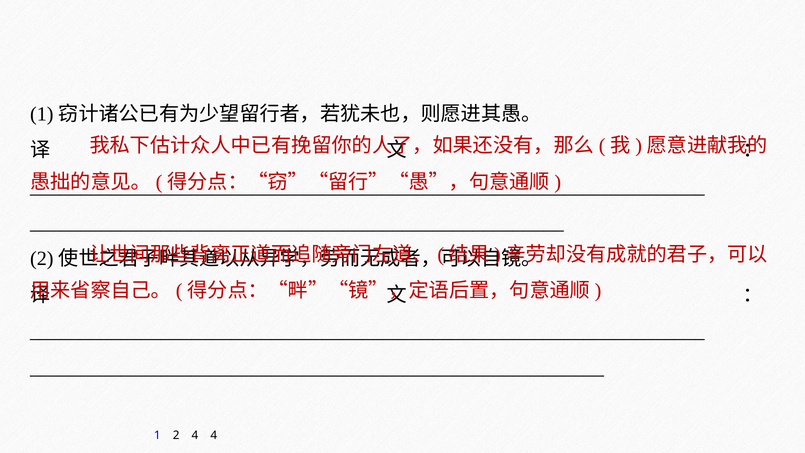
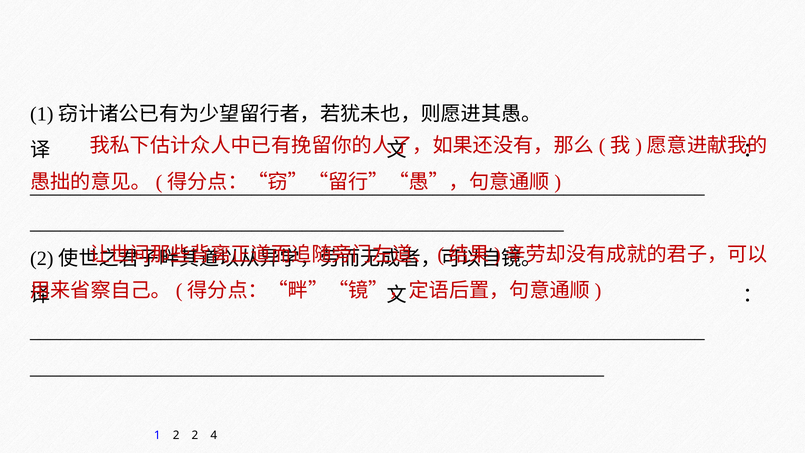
2 4: 4 -> 2
